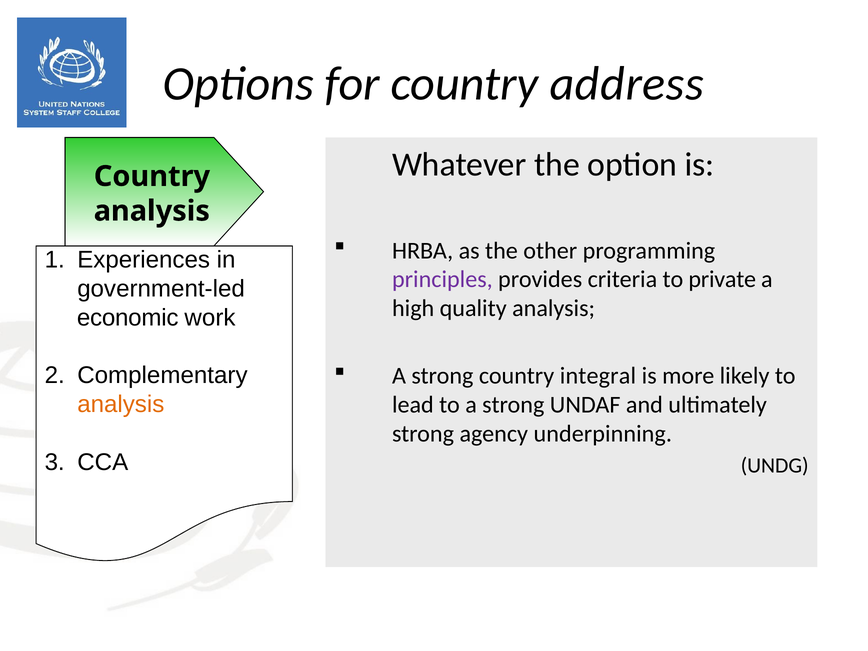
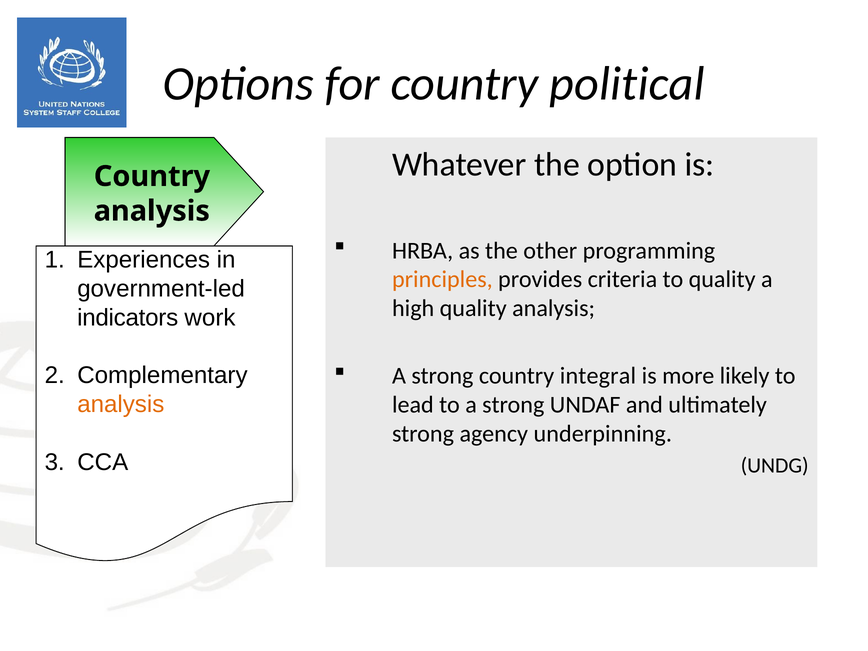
address: address -> political
principles colour: purple -> orange
to private: private -> quality
economic: economic -> indicators
